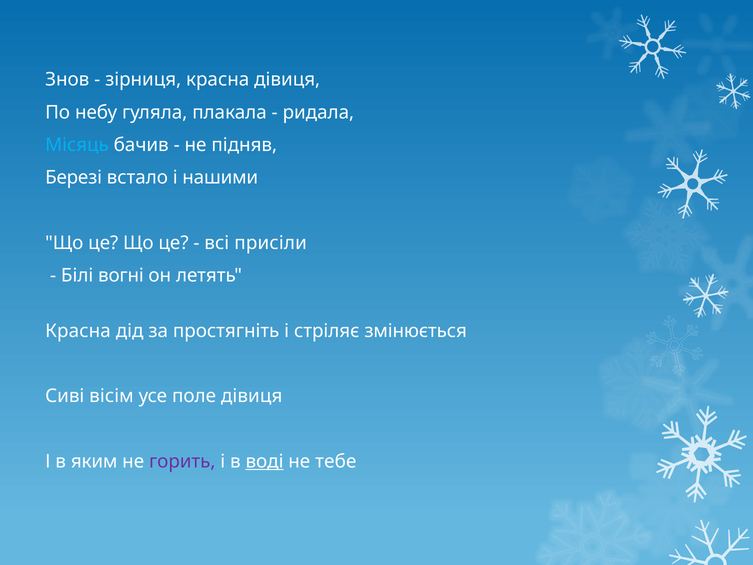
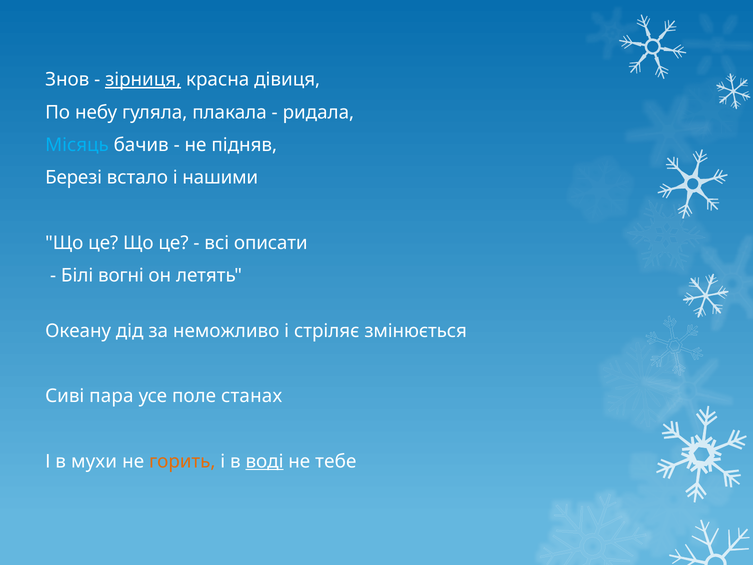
зірниця underline: none -> present
присіли: присіли -> описати
Красна at (78, 331): Красна -> Океану
простягніть: простягніть -> неможливо
вісім: вісім -> пара
поле дівиця: дівиця -> станах
яким: яким -> мухи
горить colour: purple -> orange
